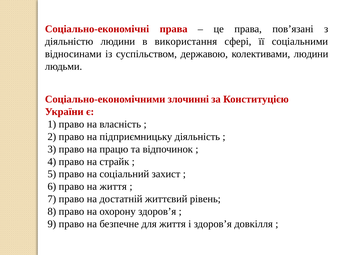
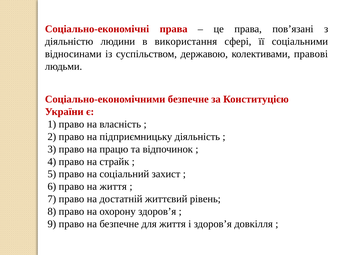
колективами людини: людини -> правові
Соціально-економічними злочинні: злочинні -> безпечне
